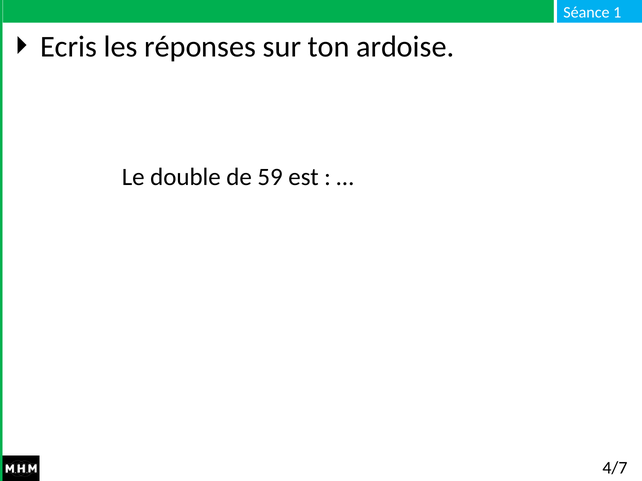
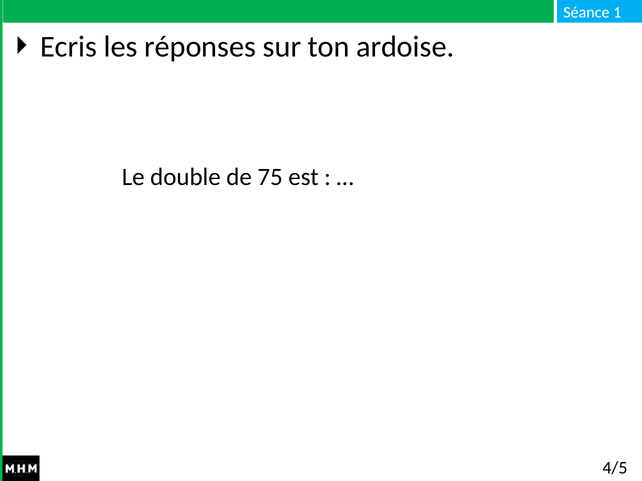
59: 59 -> 75
4/7: 4/7 -> 4/5
